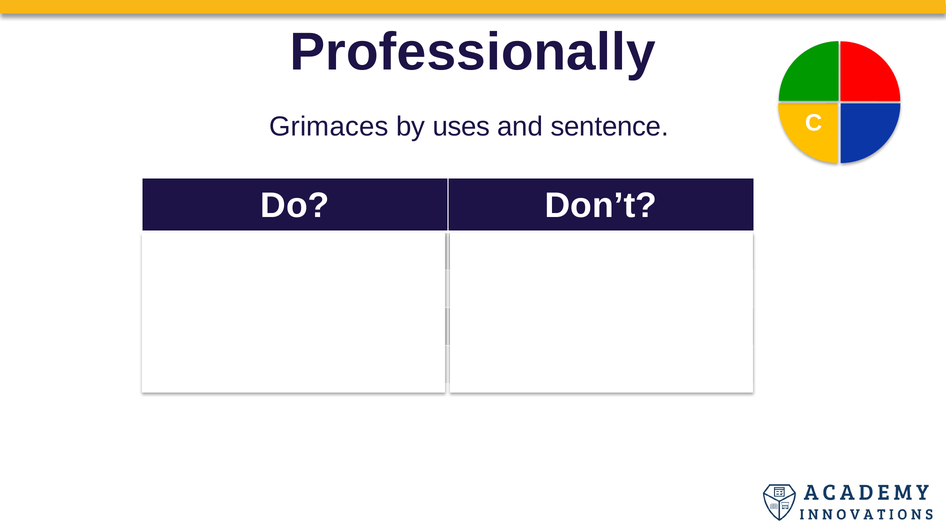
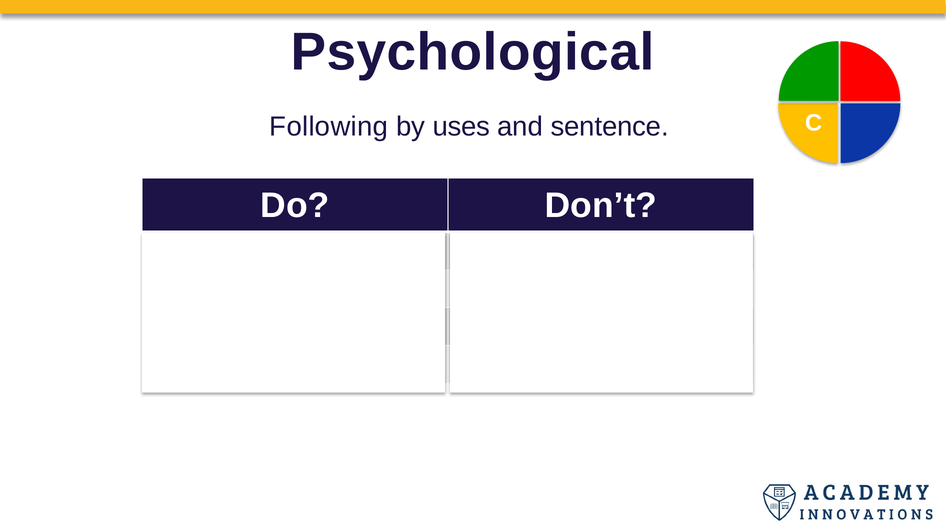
Professionally: Professionally -> Psychological
Grimaces: Grimaces -> Following
